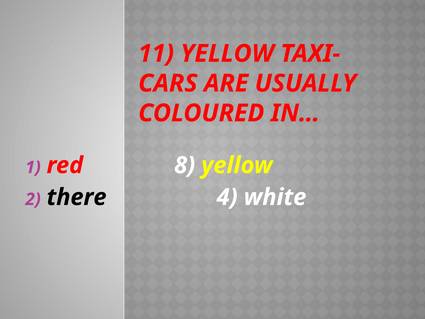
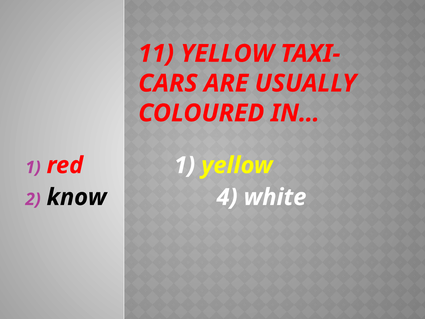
red 8: 8 -> 1
there: there -> know
